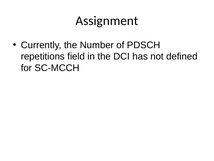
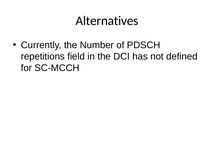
Assignment: Assignment -> Alternatives
